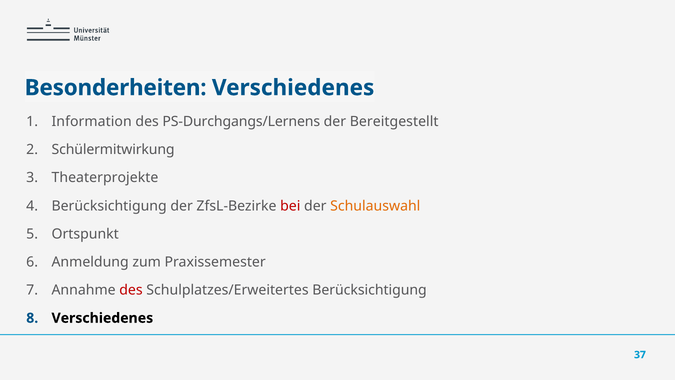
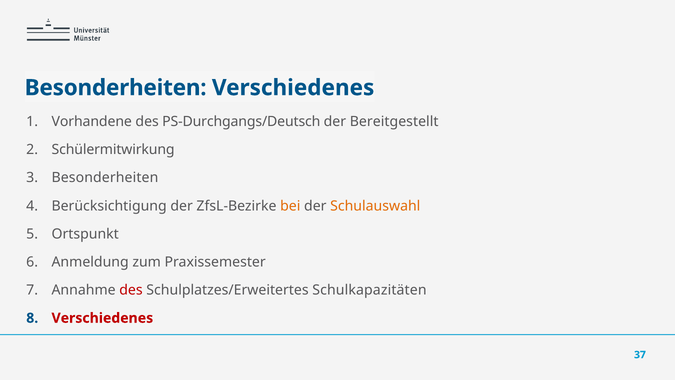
Information: Information -> Vorhandene
PS-Durchgangs/Lernens: PS-Durchgangs/Lernens -> PS-Durchgangs/Deutsch
Theaterprojekte at (105, 178): Theaterprojekte -> Besonderheiten
bei colour: red -> orange
Schulplatzes/Erweitertes Berücksichtigung: Berücksichtigung -> Schulkapazitäten
Verschiedenes at (102, 318) colour: black -> red
